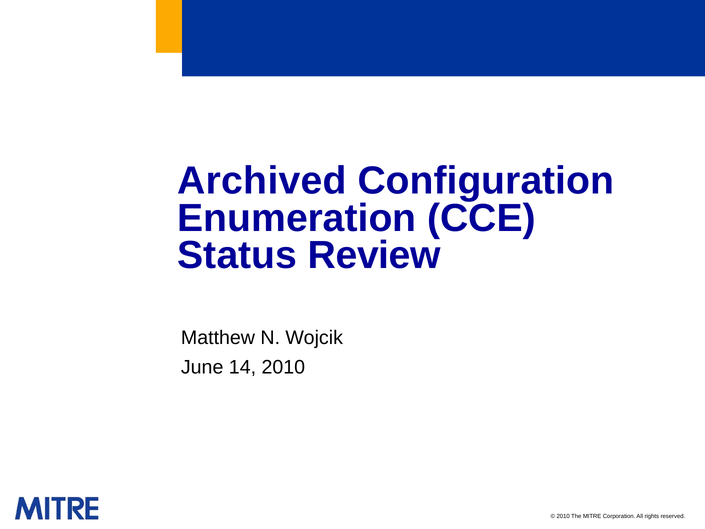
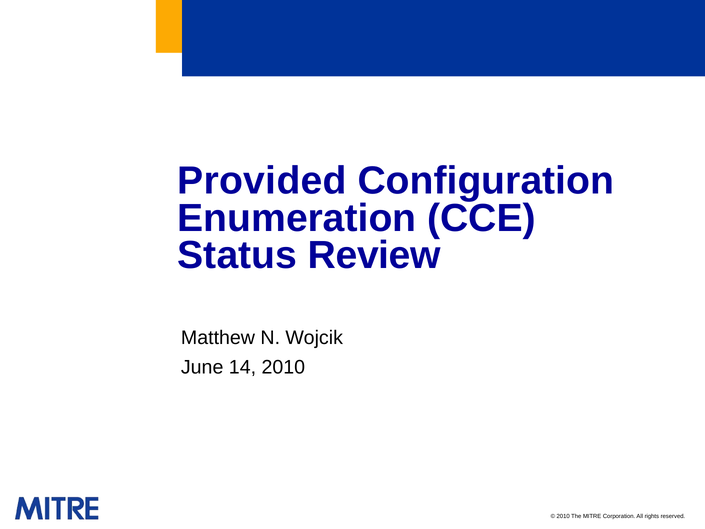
Archived: Archived -> Provided
